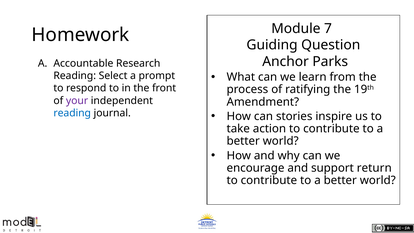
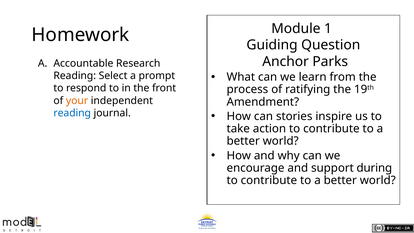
7: 7 -> 1
your colour: purple -> orange
return: return -> during
